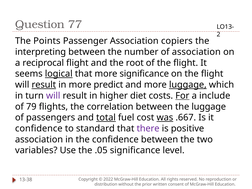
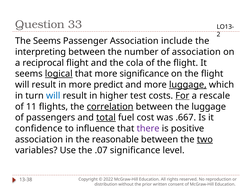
77: 77 -> 33
The Points: Points -> Seems
copiers: copiers -> include
root: root -> cola
result at (44, 85) underline: present -> none
will at (53, 96) colour: purple -> blue
diet: diet -> test
include: include -> rescale
79: 79 -> 11
correlation underline: none -> present
was underline: present -> none
standard: standard -> influence
the confidence: confidence -> reasonable
two underline: none -> present
.05: .05 -> .07
